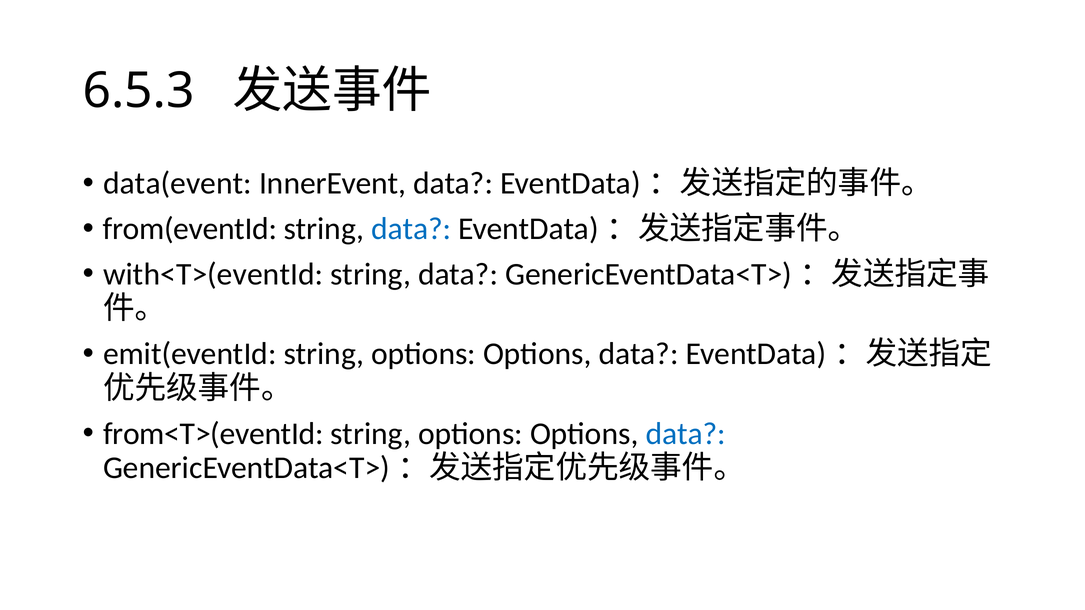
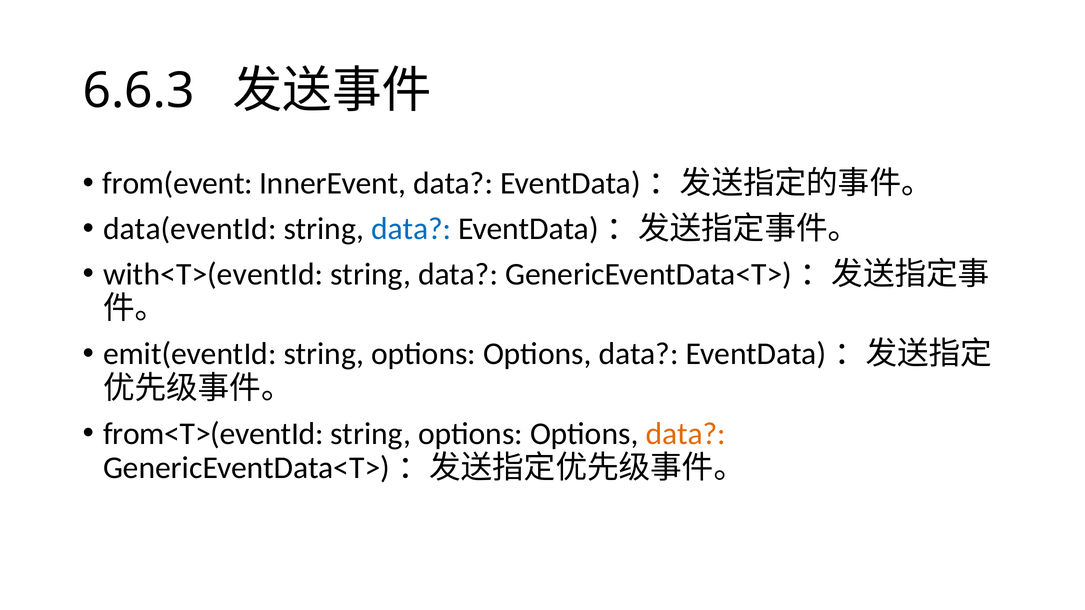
6.5.3: 6.5.3 -> 6.6.3
data(event: data(event -> from(event
from(eventId: from(eventId -> data(eventId
data at (686, 434) colour: blue -> orange
